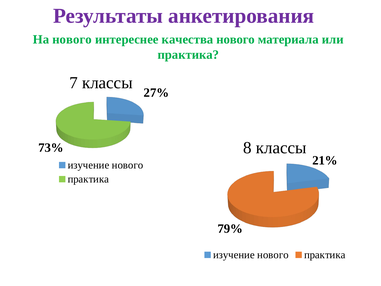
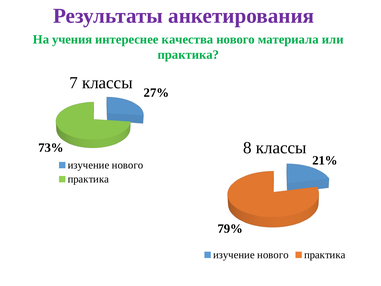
На нового: нового -> учения
